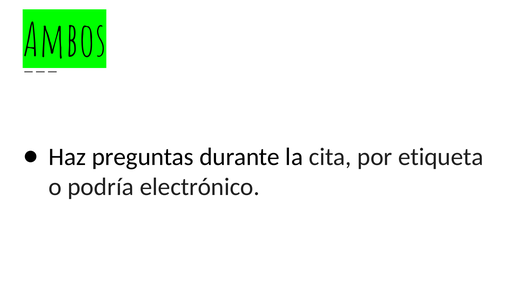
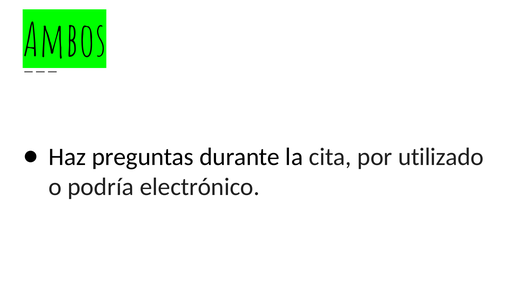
etiqueta: etiqueta -> utilizado
